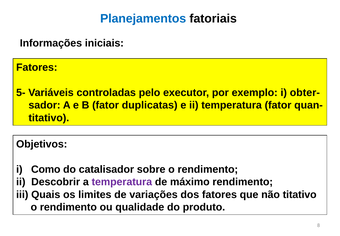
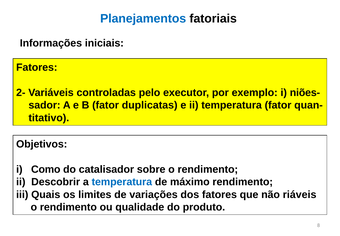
5-: 5- -> 2-
obter-: obter- -> niões-
temperatura at (122, 182) colour: purple -> blue
não titativo: titativo -> riáveis
